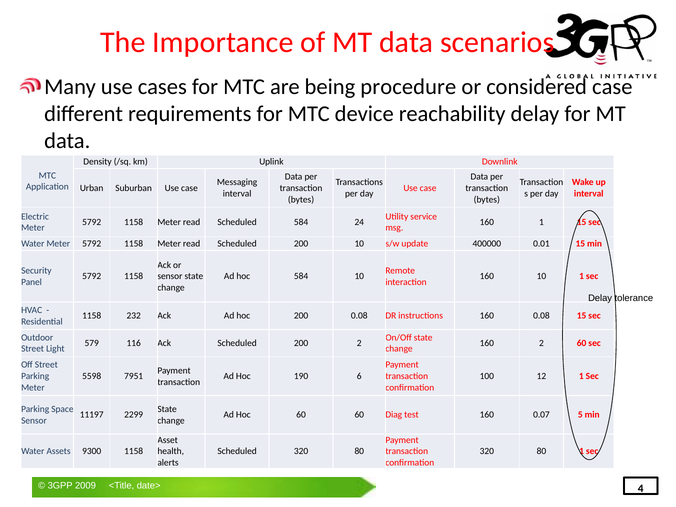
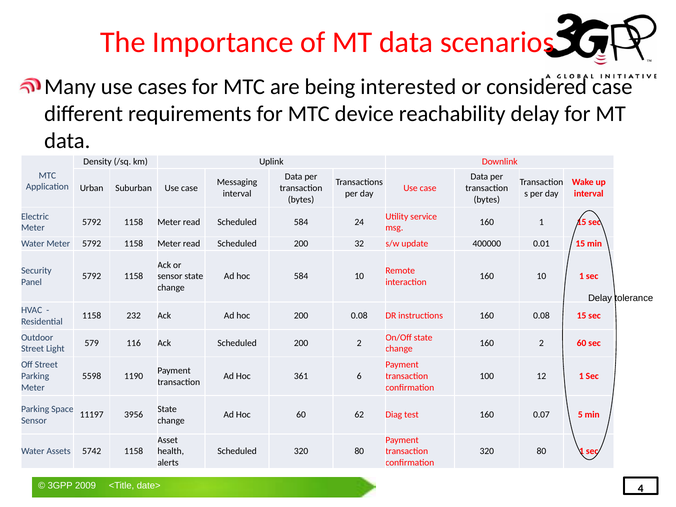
procedure: procedure -> interested
200 10: 10 -> 32
7951: 7951 -> 1190
190: 190 -> 361
2299: 2299 -> 3956
60 60: 60 -> 62
9300: 9300 -> 5742
